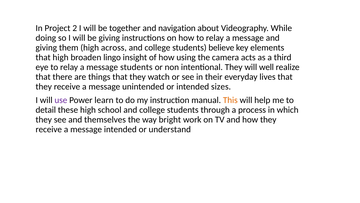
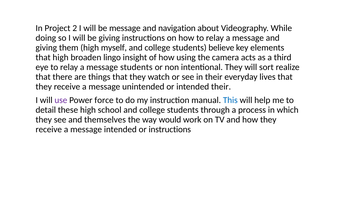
be together: together -> message
across: across -> myself
well: well -> sort
intended sizes: sizes -> their
learn: learn -> force
This colour: orange -> blue
bright: bright -> would
or understand: understand -> instructions
